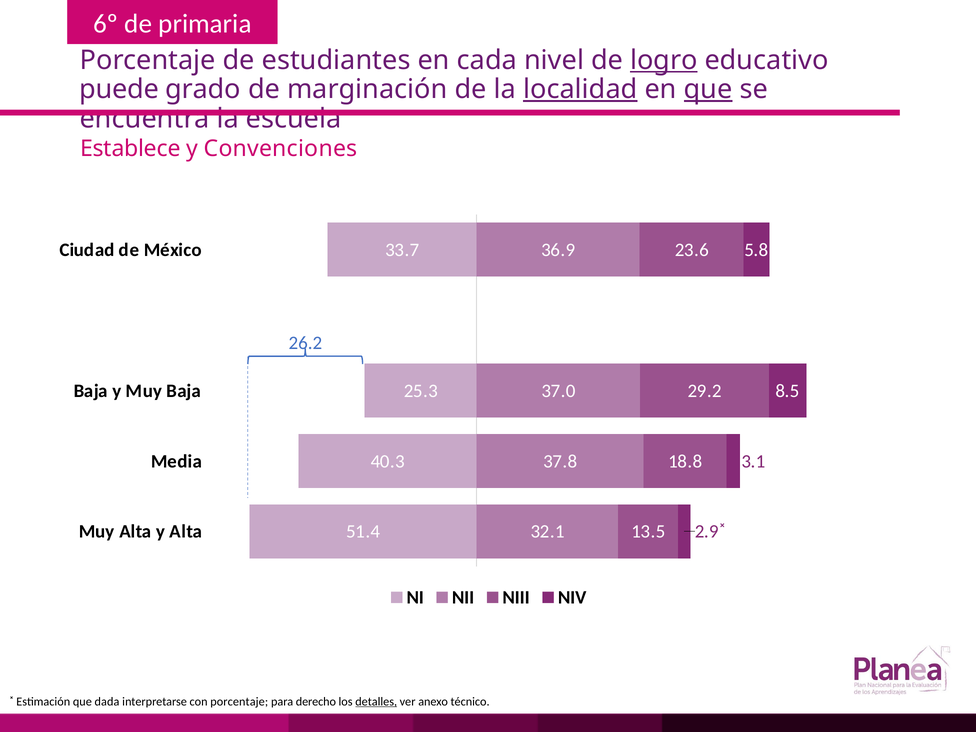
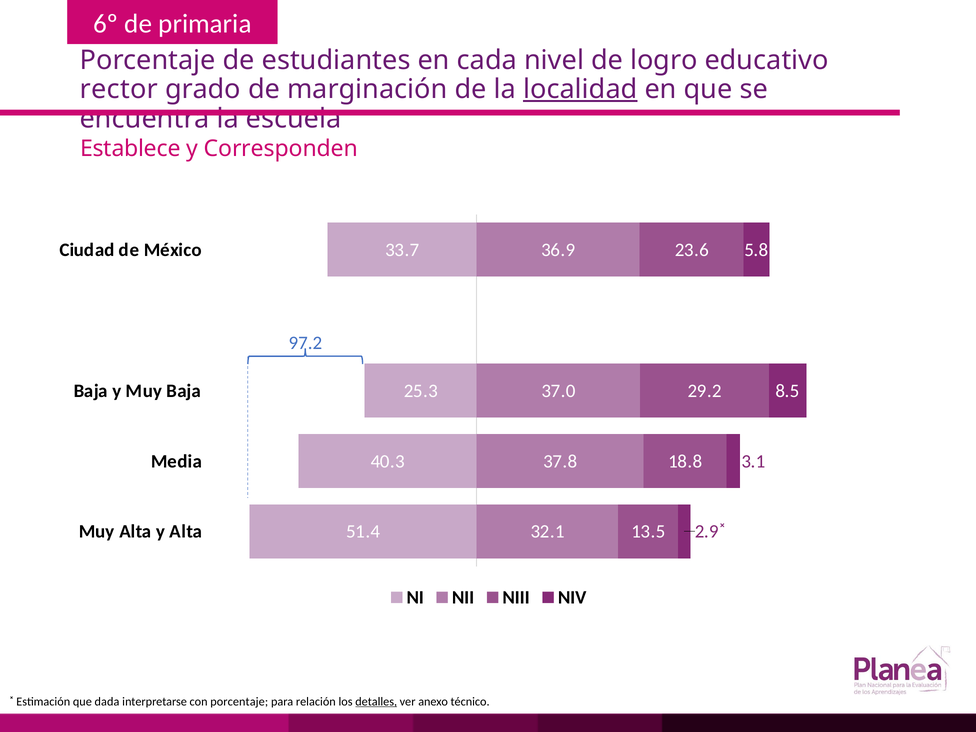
logro underline: present -> none
puede: puede -> rector
que at (708, 89) underline: present -> none
Convenciones: Convenciones -> Corresponden
26.2: 26.2 -> 97.2
derecho: derecho -> relación
